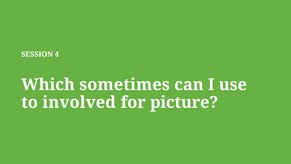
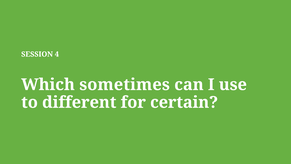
involved: involved -> different
picture: picture -> certain
